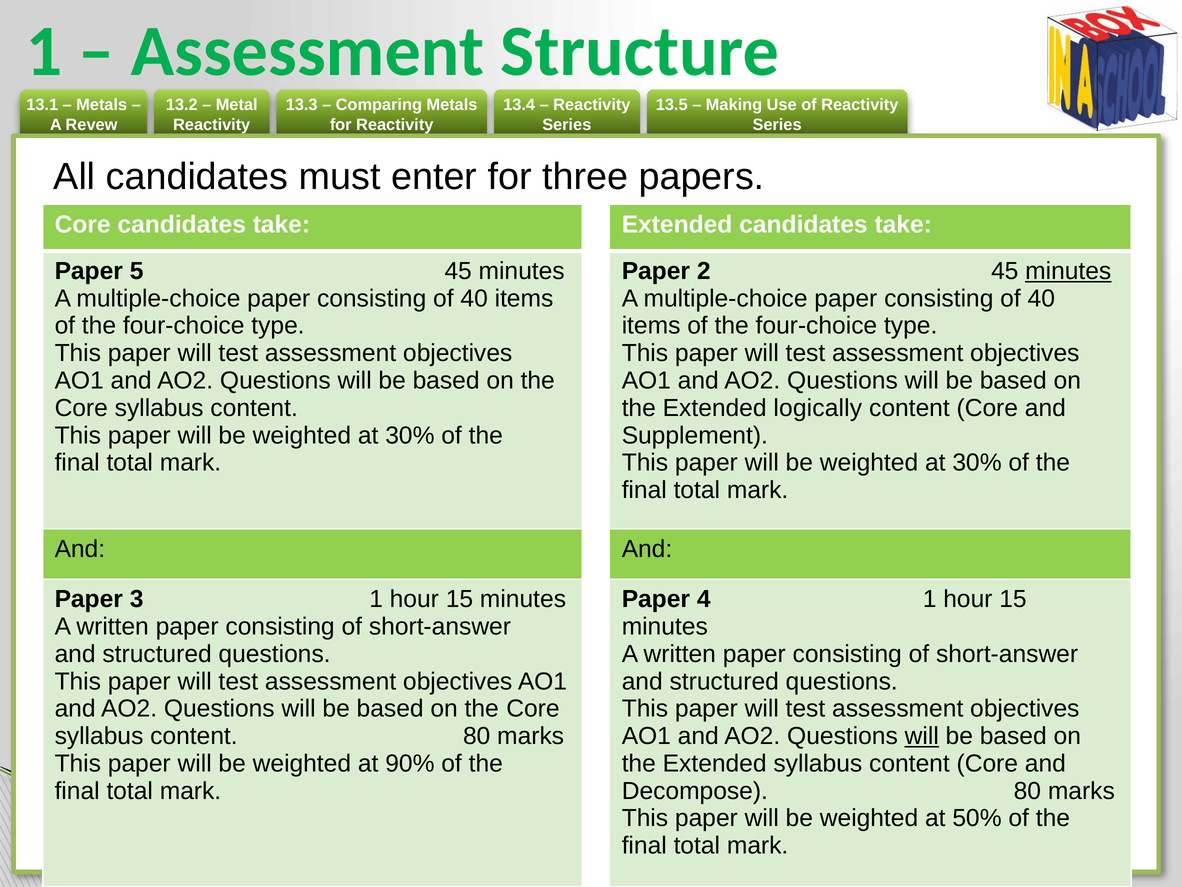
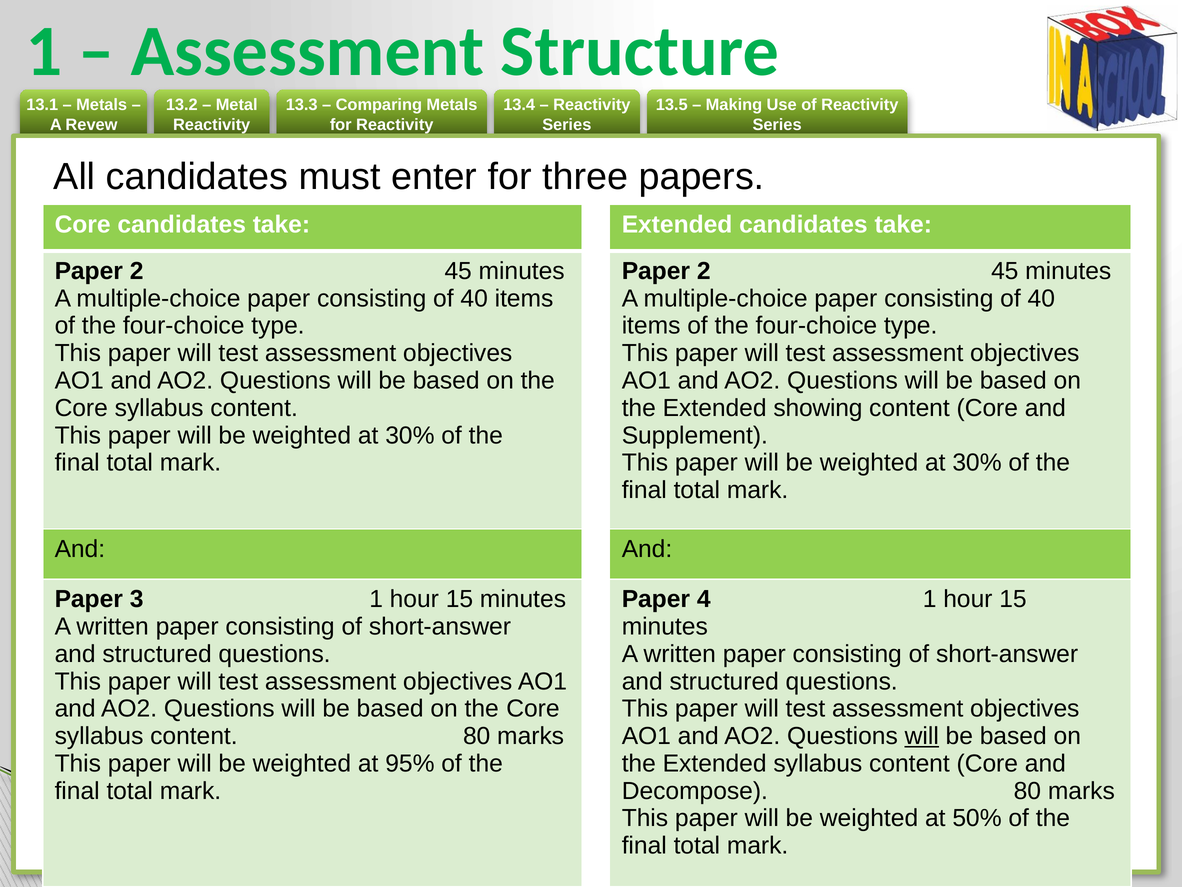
5 at (137, 271): 5 -> 2
minutes at (1068, 271) underline: present -> none
logically: logically -> showing
90%: 90% -> 95%
